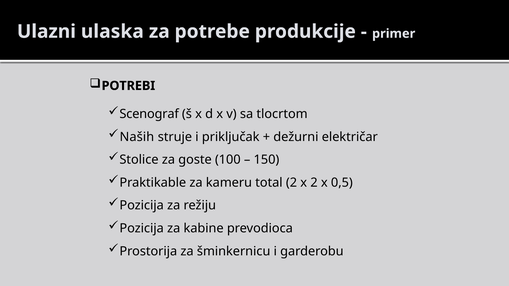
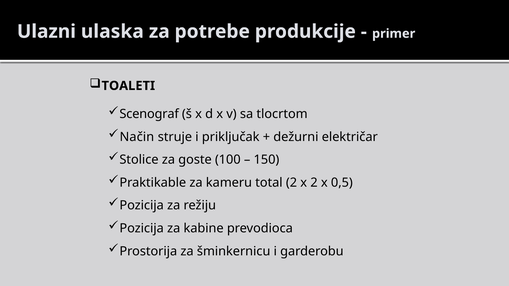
POTREBI: POTREBI -> TOALETI
Naših: Naših -> Način
